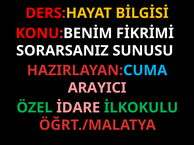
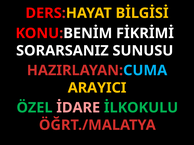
ARAYICI colour: pink -> yellow
